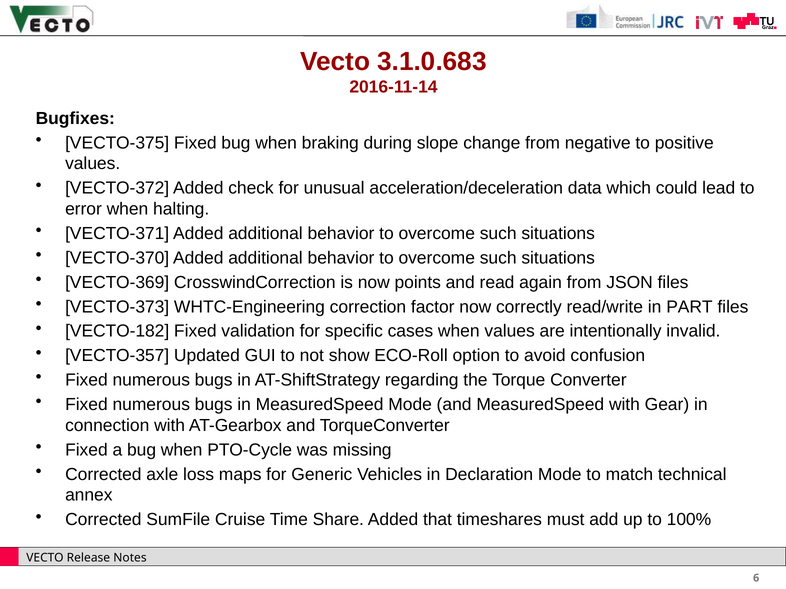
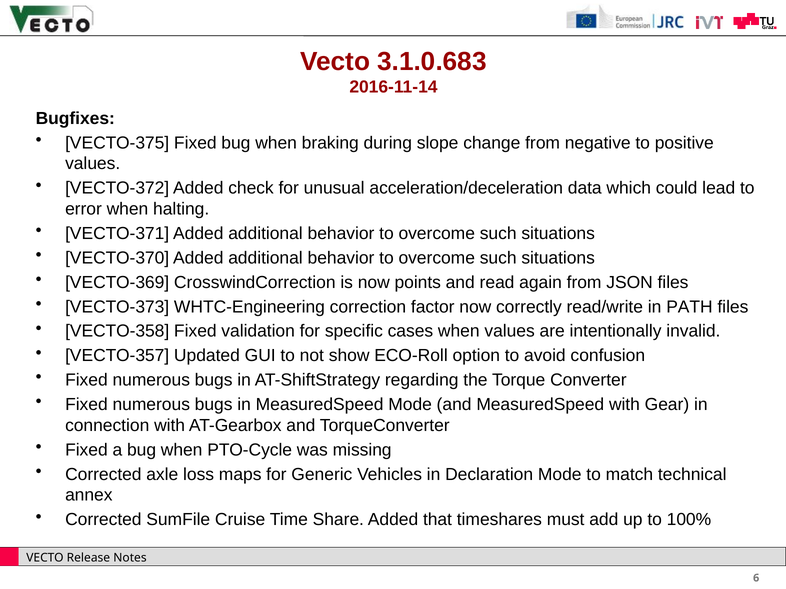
PART: PART -> PATH
VECTO-182: VECTO-182 -> VECTO-358
